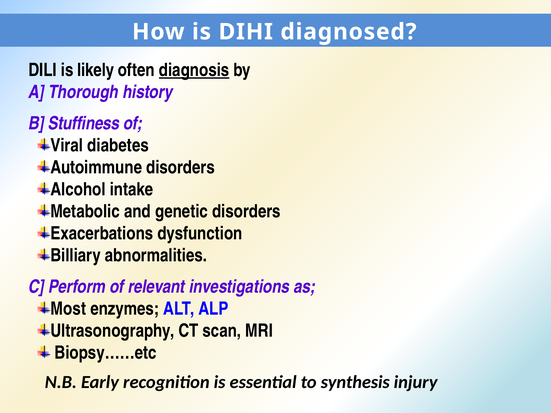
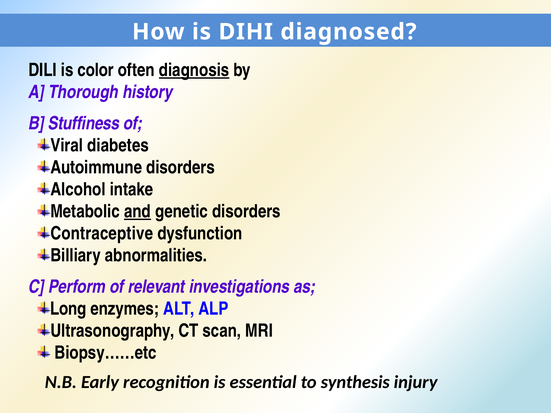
likely: likely -> color
and underline: none -> present
Exacerbations: Exacerbations -> Contraceptive
Most: Most -> Long
